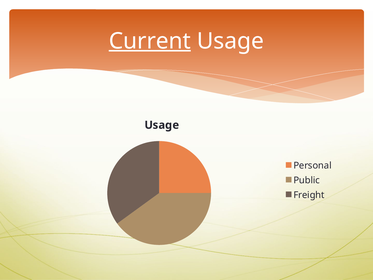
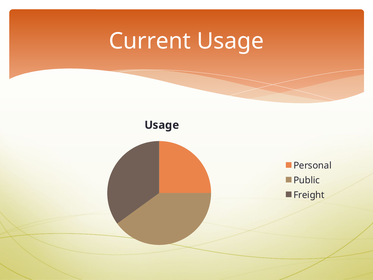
Current underline: present -> none
